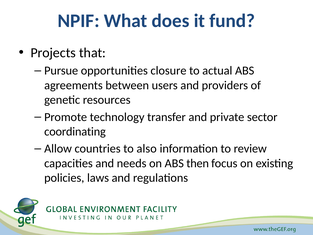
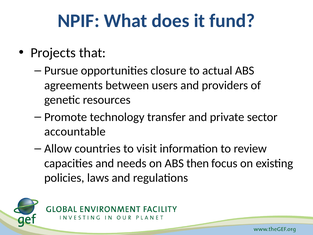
coordinating: coordinating -> accountable
also: also -> visit
